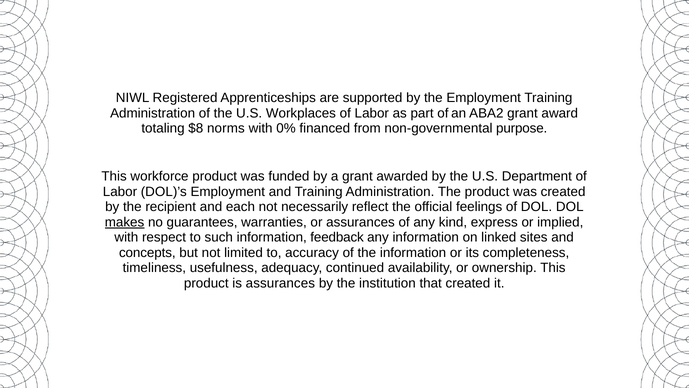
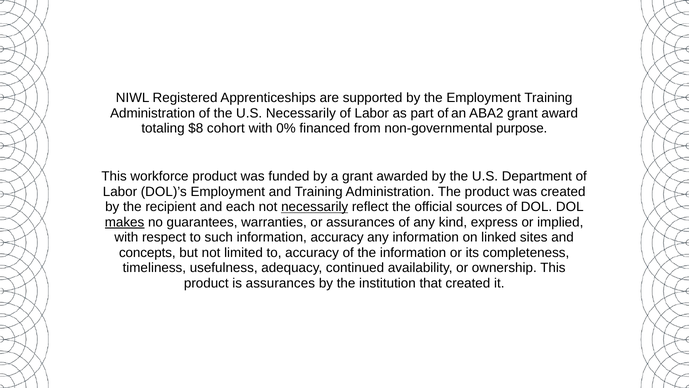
U.S Workplaces: Workplaces -> Necessarily
norms: norms -> cohort
necessarily at (315, 207) underline: none -> present
feelings: feelings -> sources
information feedback: feedback -> accuracy
